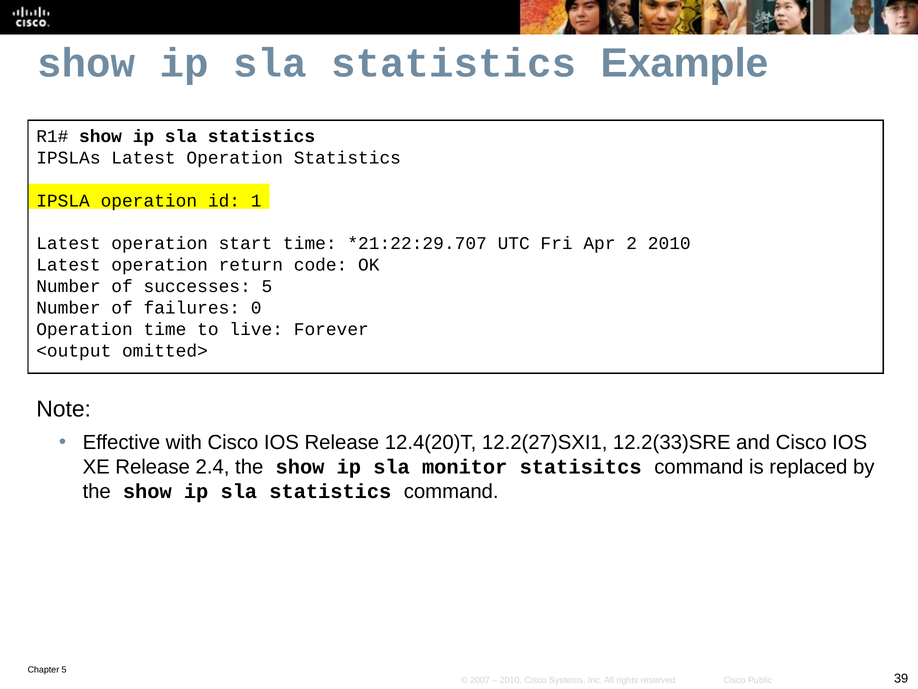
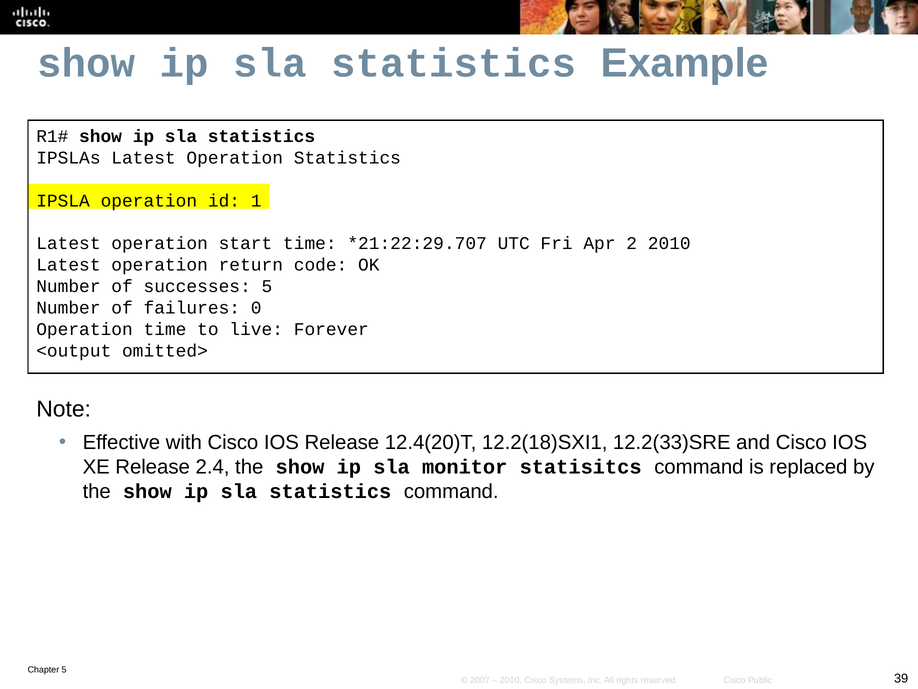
12.2(27)SXI1: 12.2(27)SXI1 -> 12.2(18)SXI1
